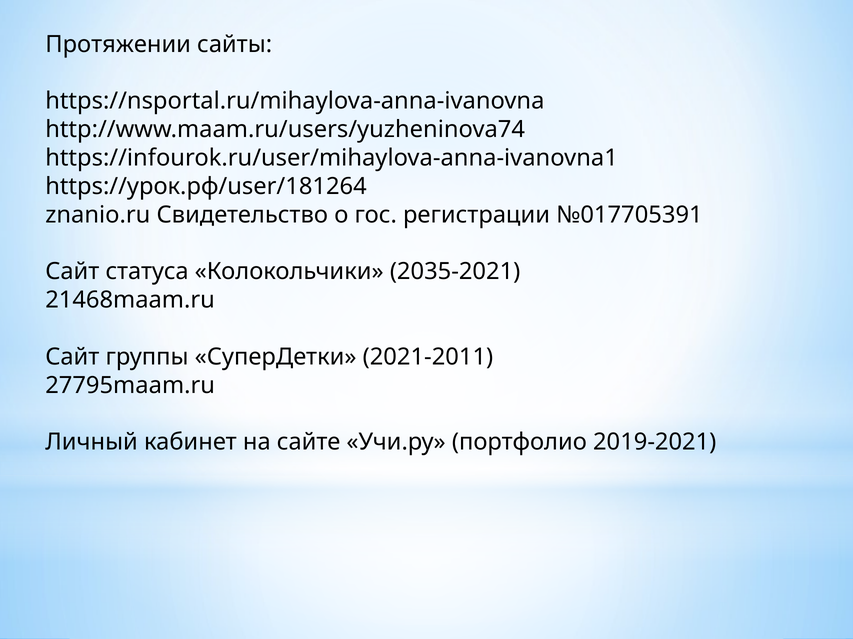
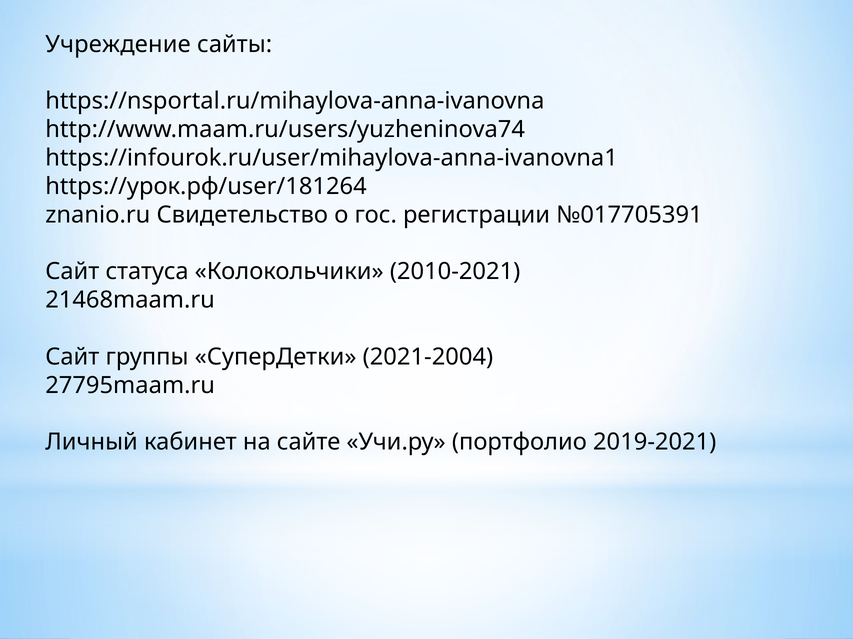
Протяжении: Протяжении -> Учреждение
2035-2021: 2035-2021 -> 2010-2021
2021-2011: 2021-2011 -> 2021-2004
